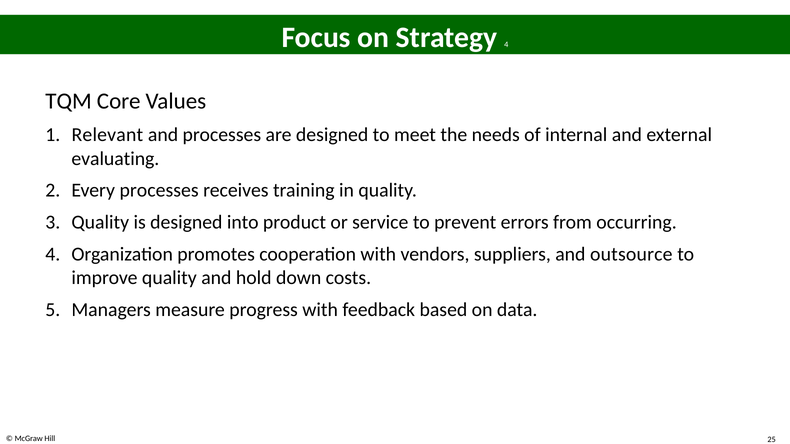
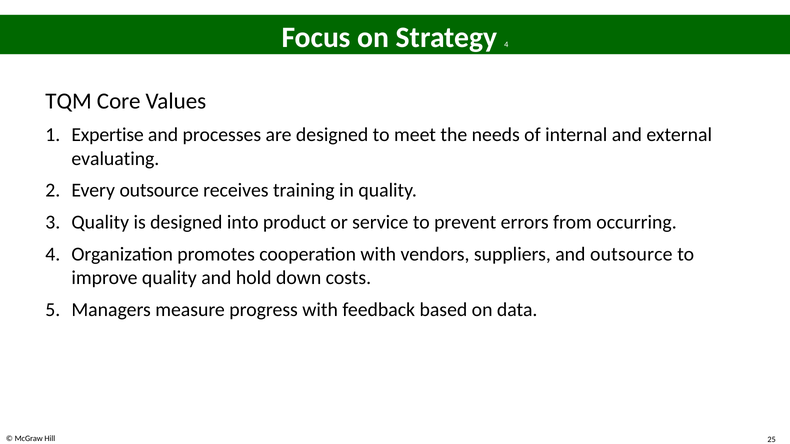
Relevant: Relevant -> Expertise
Every processes: processes -> outsource
